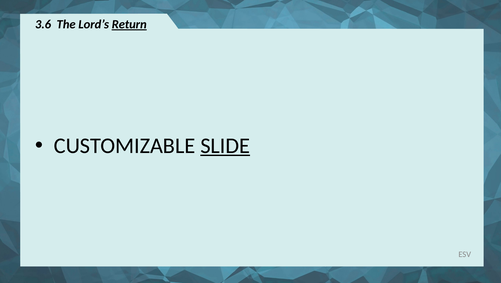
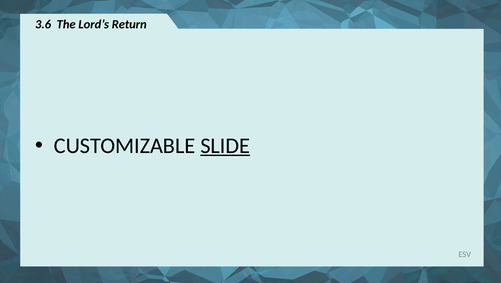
Return underline: present -> none
